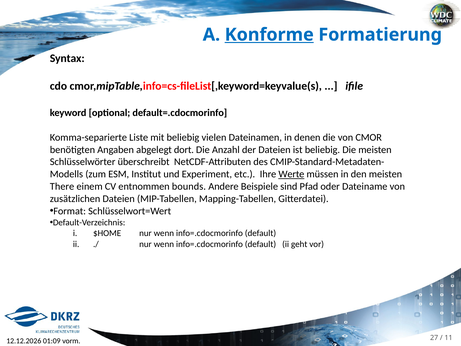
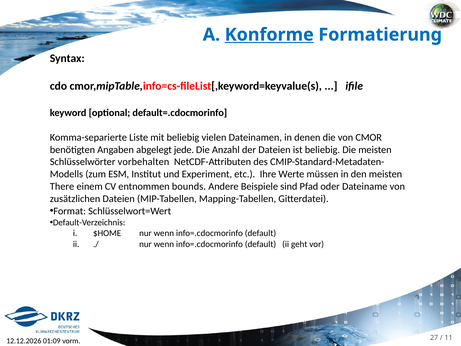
dort: dort -> jede
überschreibt: überschreibt -> vorbehalten
Werte underline: present -> none
